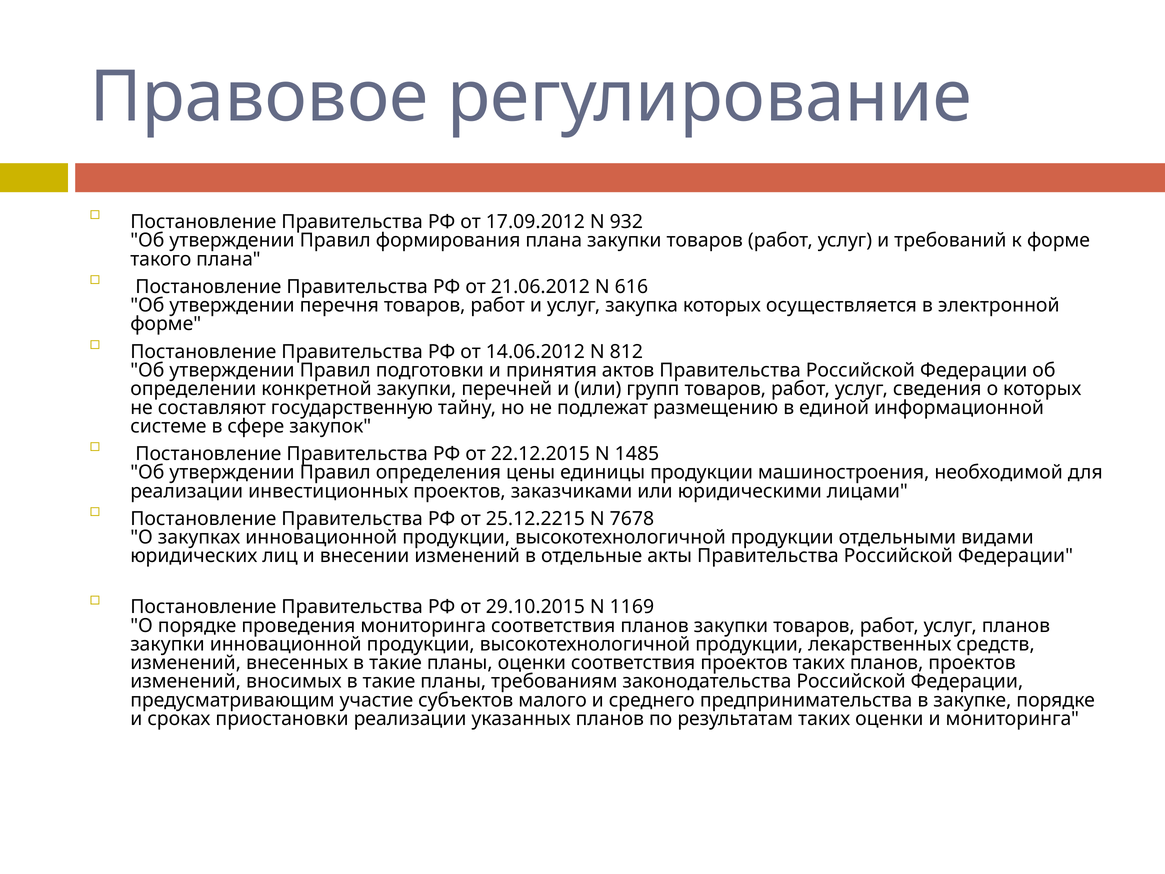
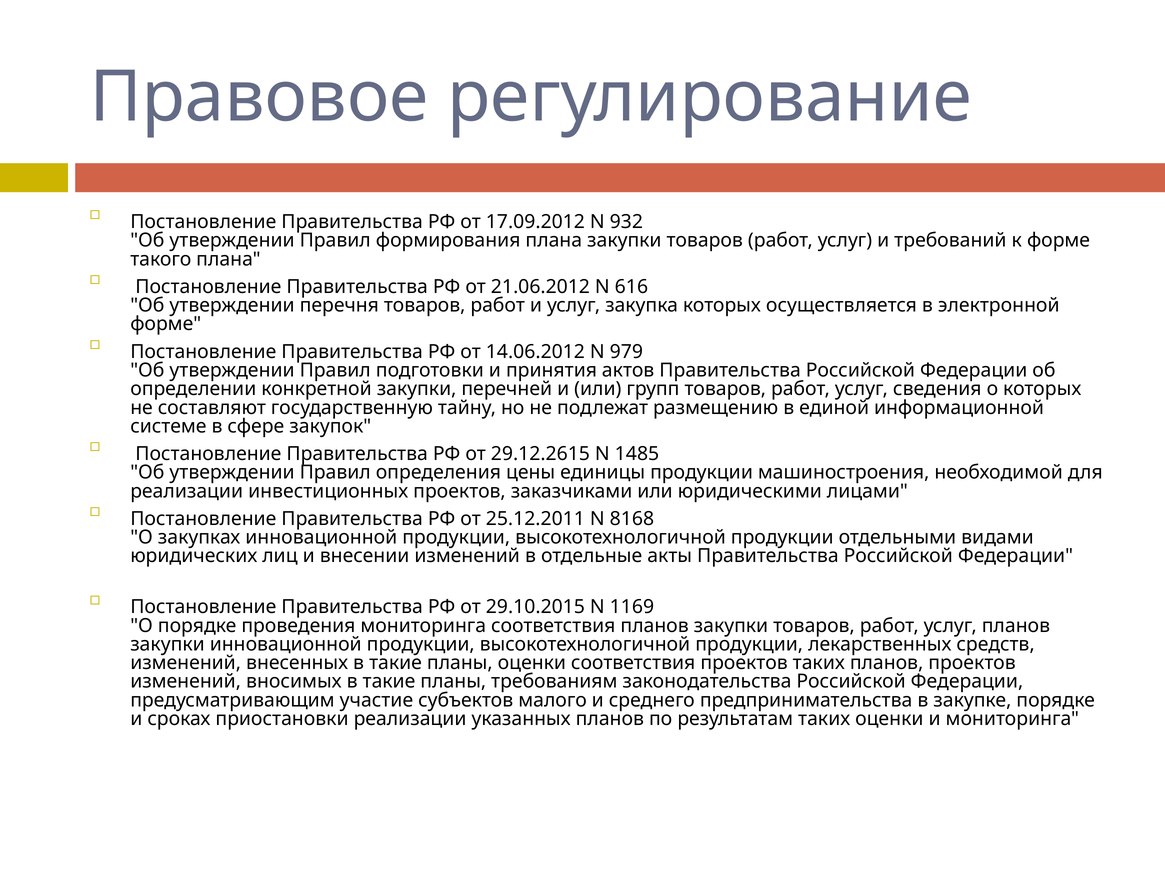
812: 812 -> 979
22.12.2015: 22.12.2015 -> 29.12.2615
25.12.2215: 25.12.2215 -> 25.12.2011
7678: 7678 -> 8168
